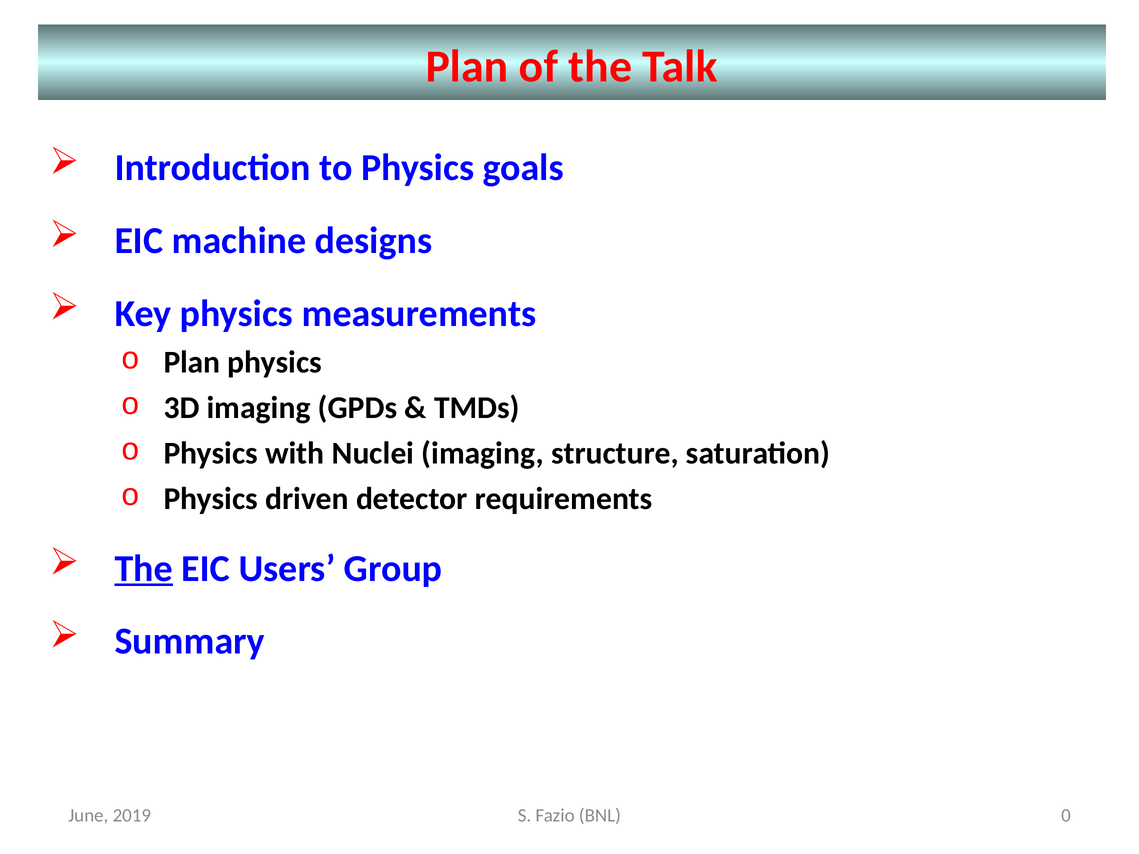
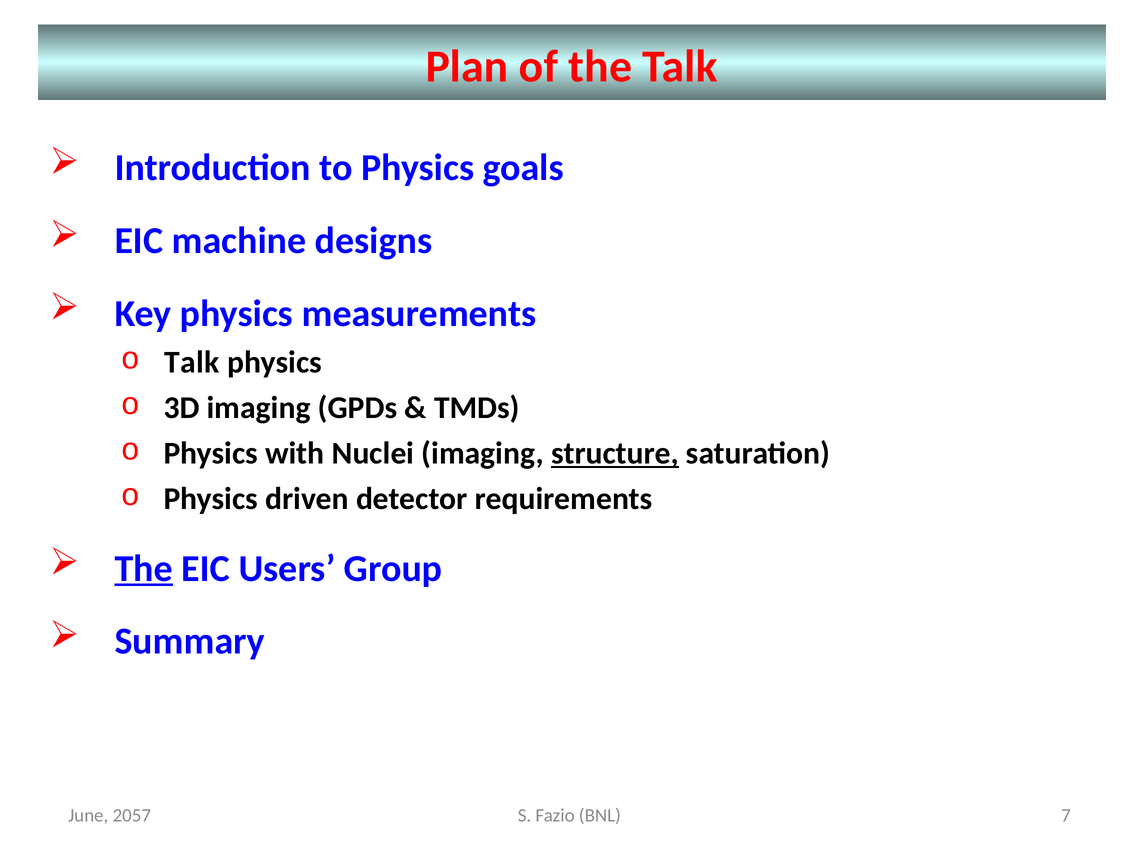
Plan at (192, 363): Plan -> Talk
structure underline: none -> present
2019: 2019 -> 2057
0: 0 -> 7
